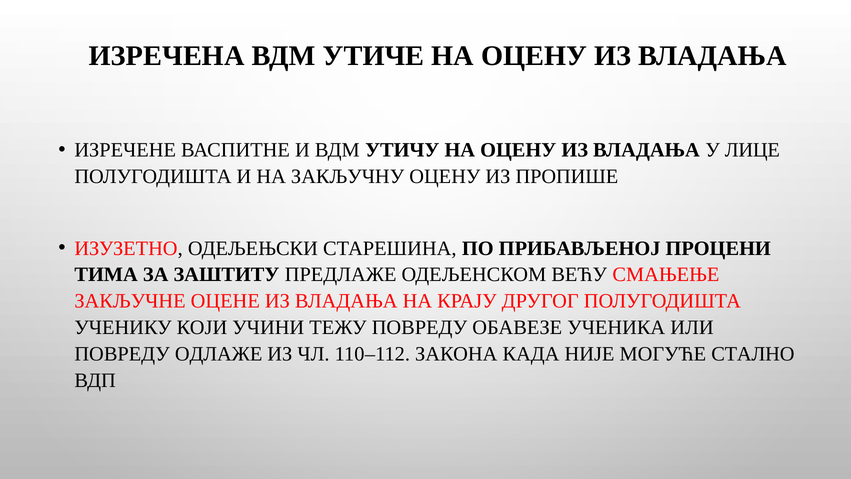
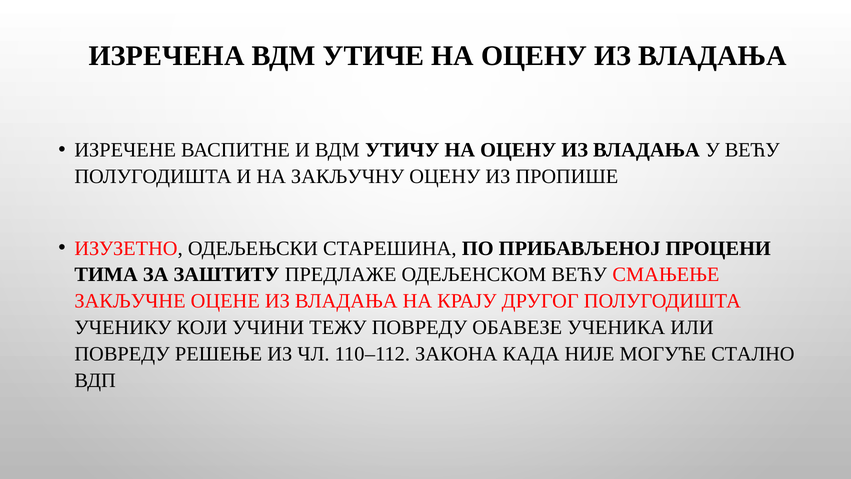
У ЛИЦЕ: ЛИЦЕ -> ВЕЋУ
ОДЛАЖЕ: ОДЛАЖЕ -> РЕШЕЊЕ
